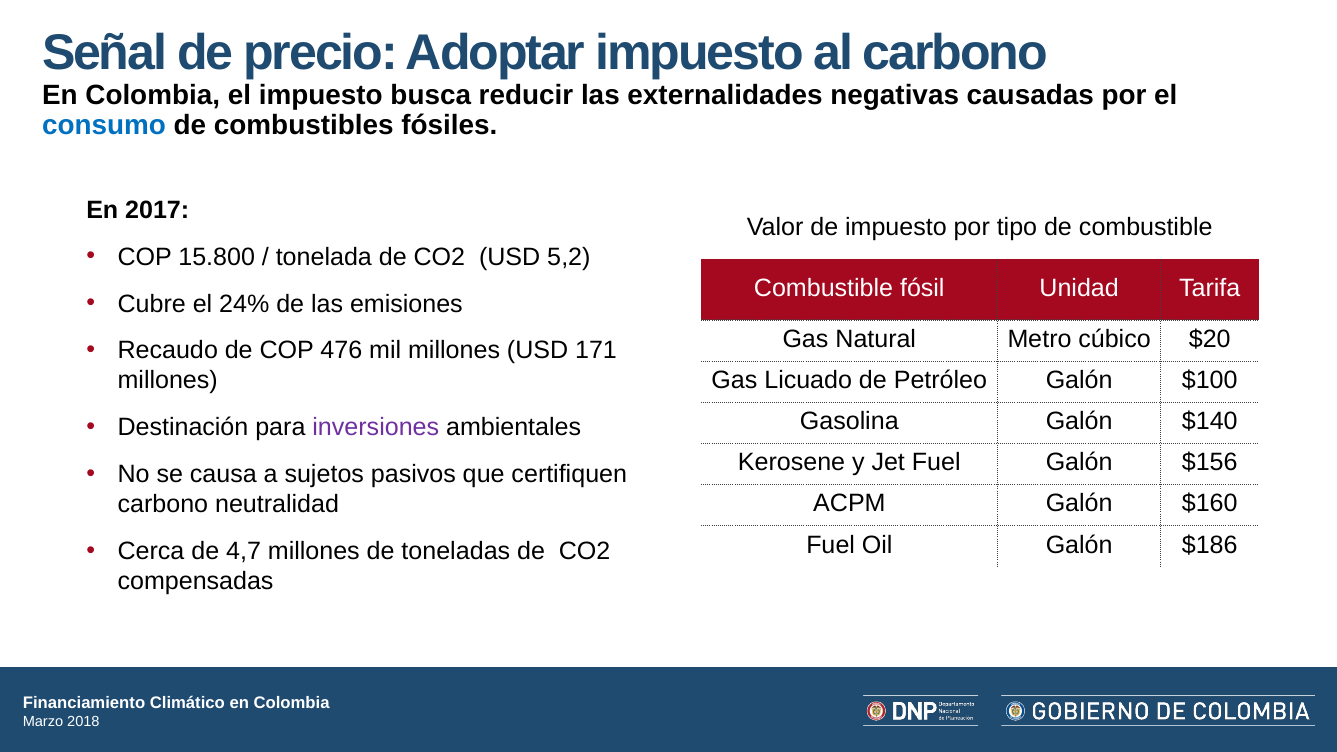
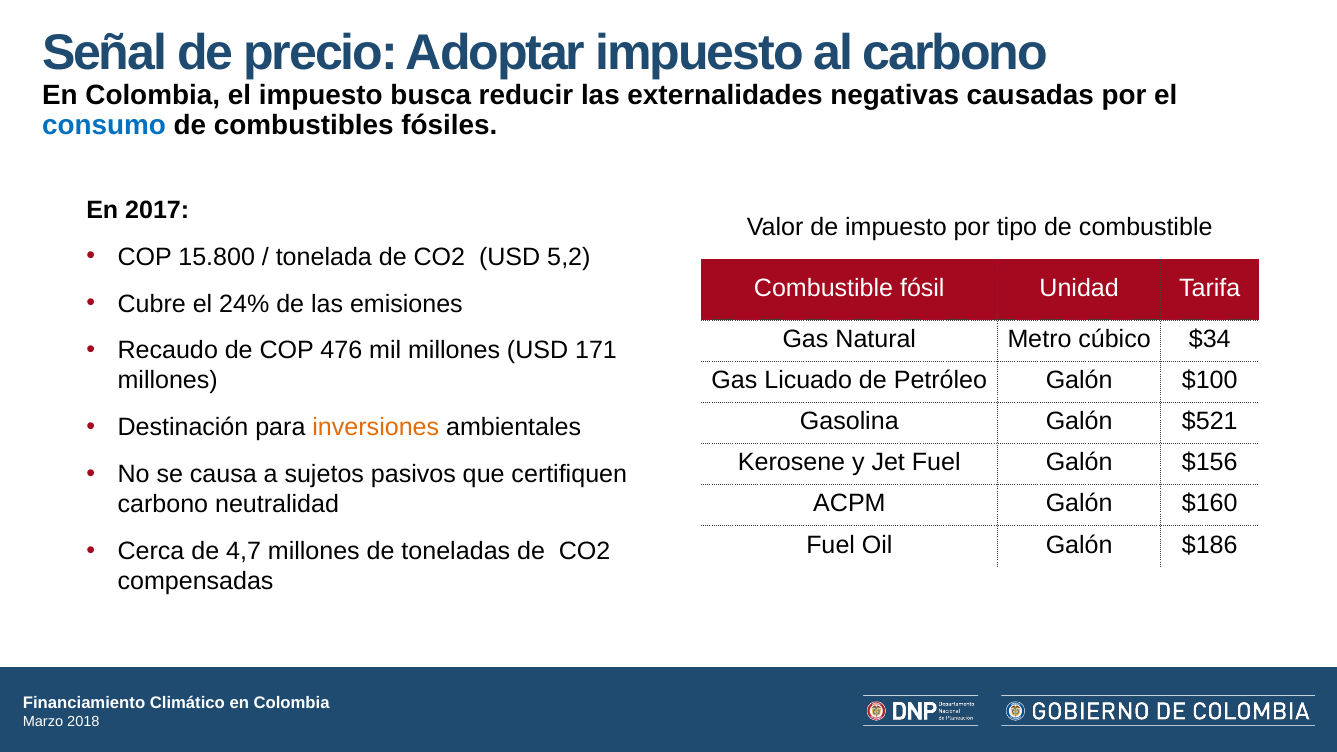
$20: $20 -> $34
$140: $140 -> $521
inversiones colour: purple -> orange
